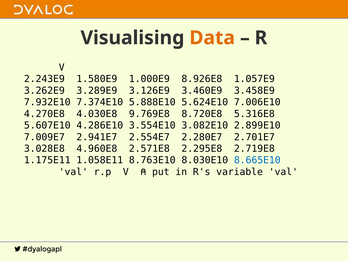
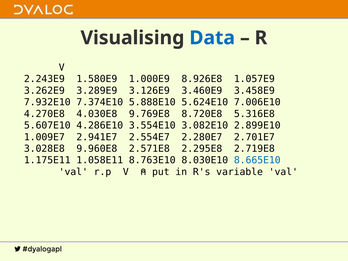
Data colour: orange -> blue
7.009E7: 7.009E7 -> 1.009E7
4.960E8: 4.960E8 -> 9.960E8
